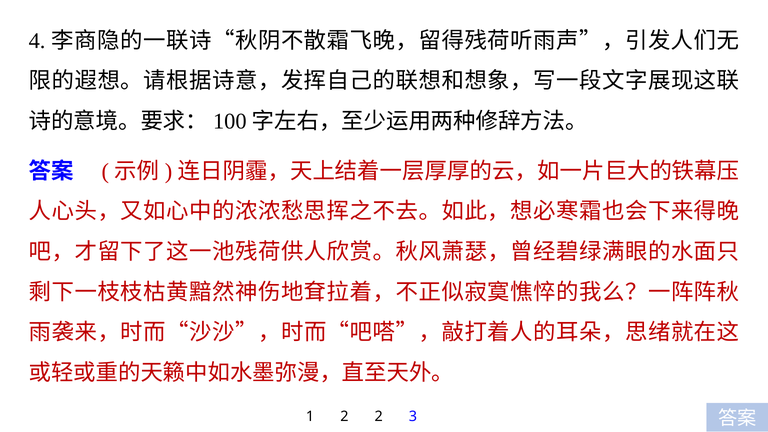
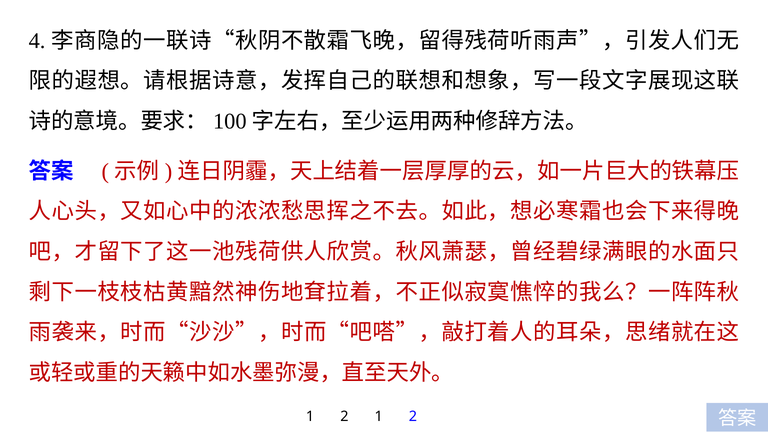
2 2: 2 -> 1
1 3: 3 -> 2
